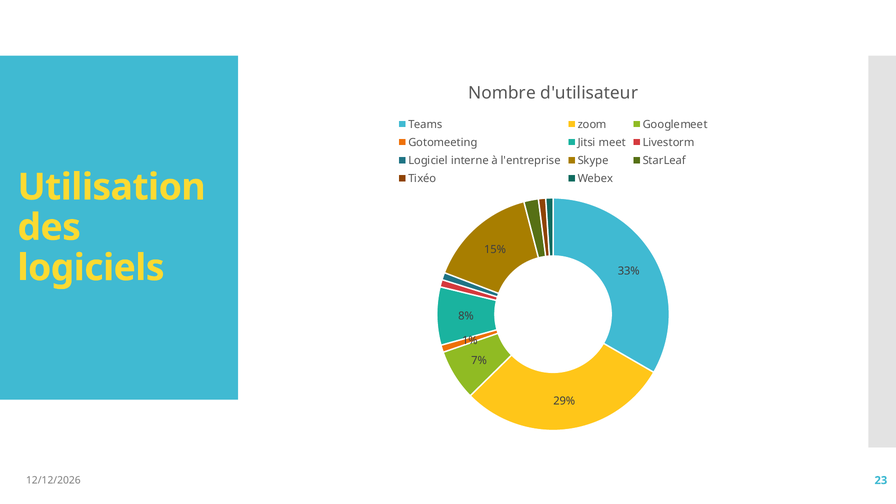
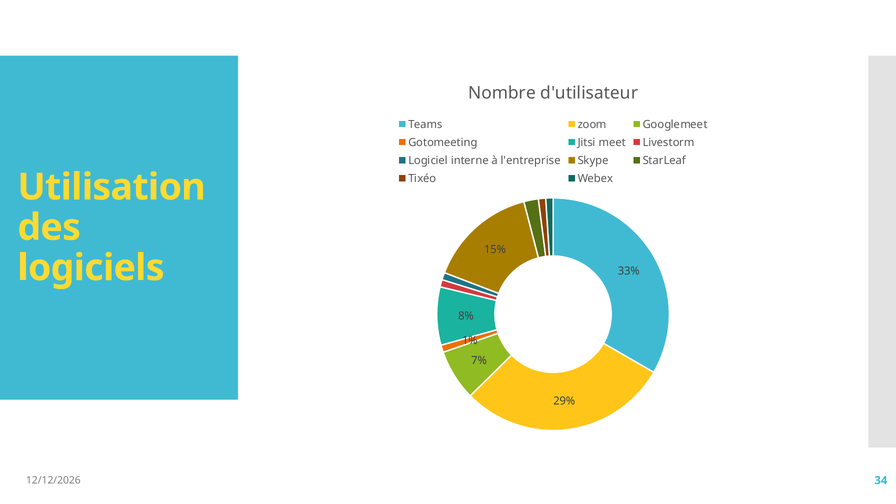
23: 23 -> 34
